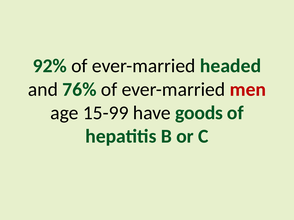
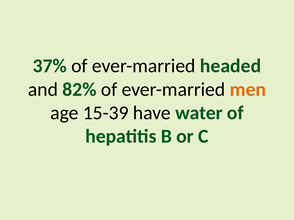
92%: 92% -> 37%
76%: 76% -> 82%
men colour: red -> orange
15-99: 15-99 -> 15-39
goods: goods -> water
